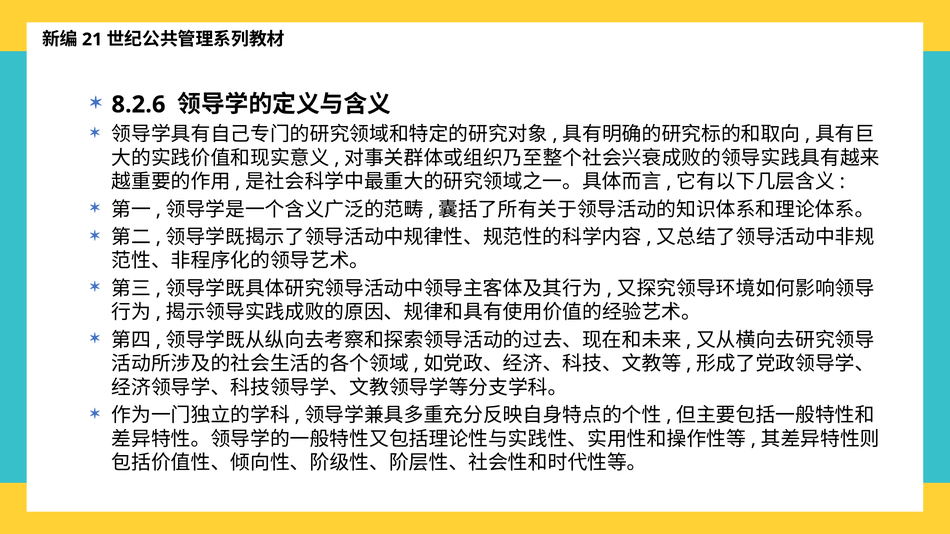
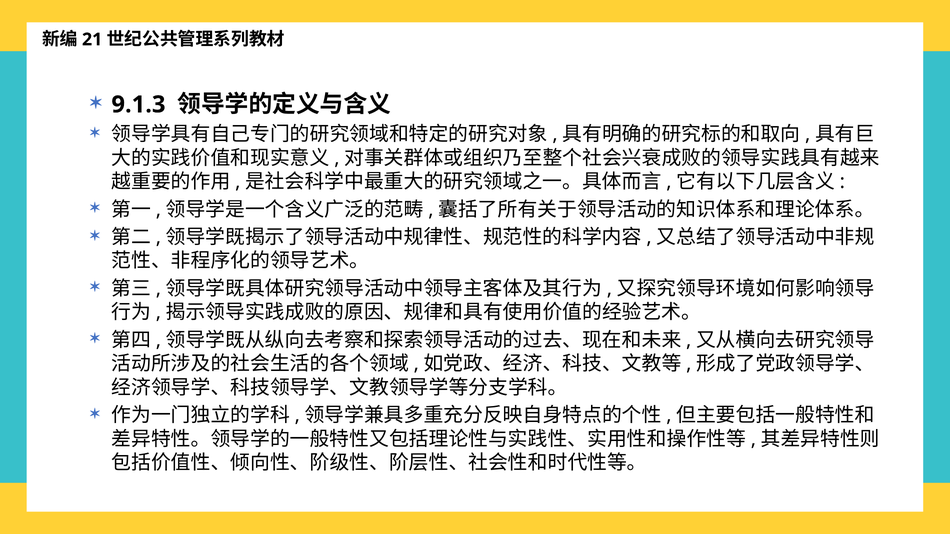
8.2.6: 8.2.6 -> 9.1.3
